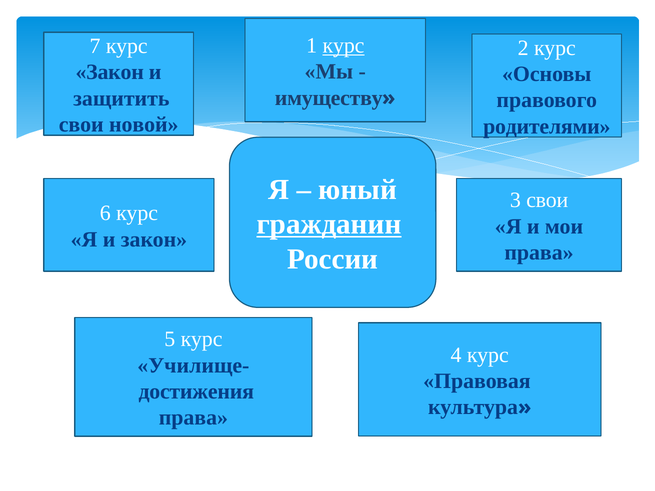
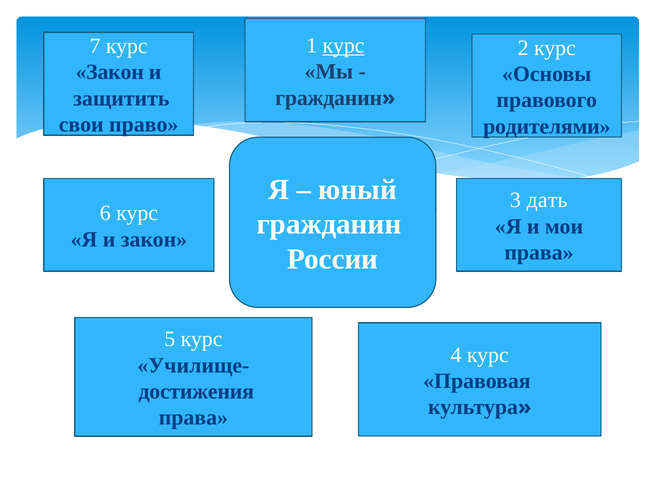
имуществу at (329, 98): имуществу -> гражданин
новой: новой -> право
3 свои: свои -> дать
гражданин at (329, 224) underline: present -> none
